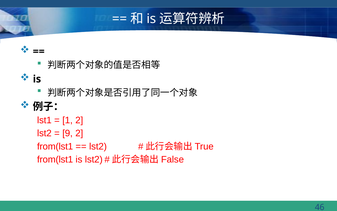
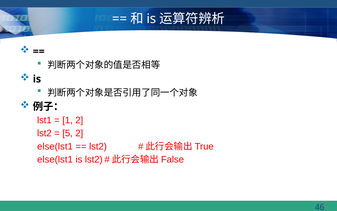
9: 9 -> 5
from(lst1 at (55, 146): from(lst1 -> else(lst1
from(lst1 at (55, 159): from(lst1 -> else(lst1
